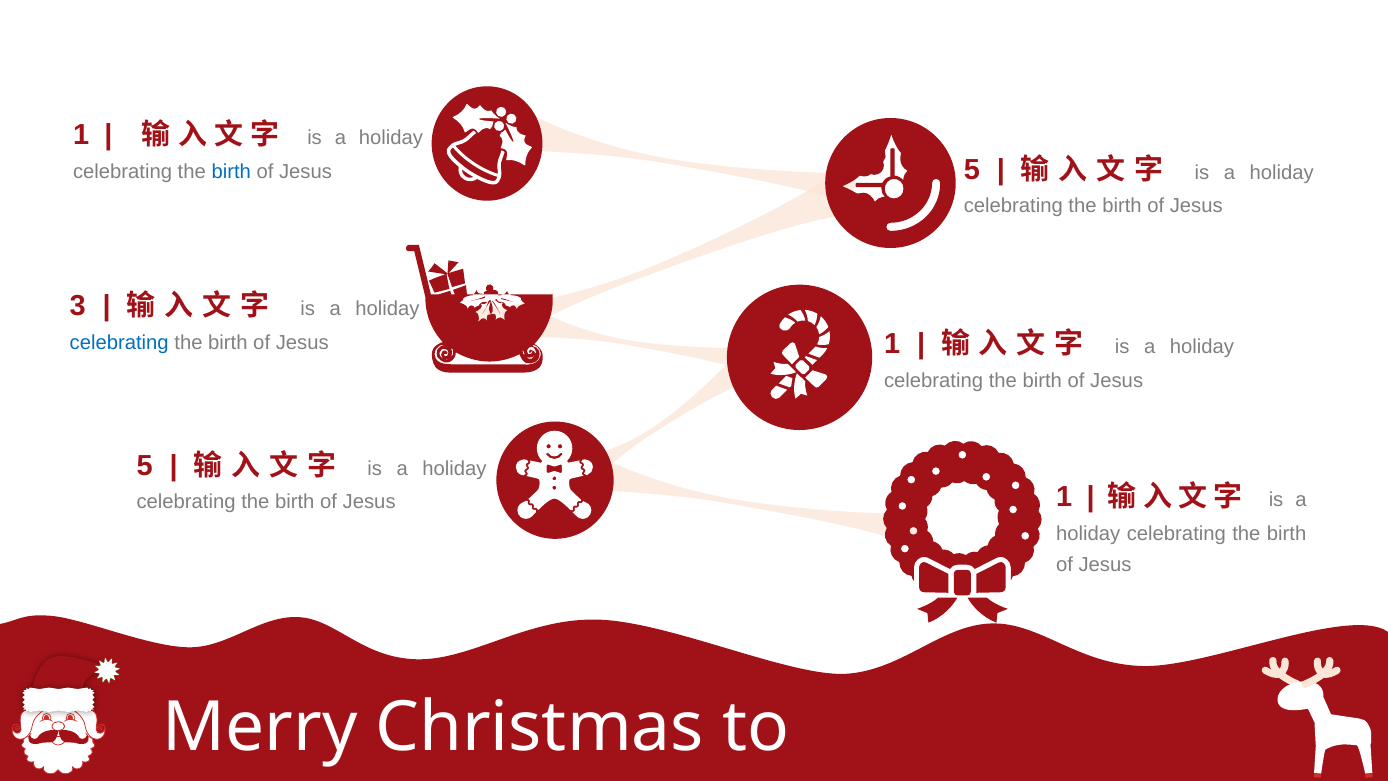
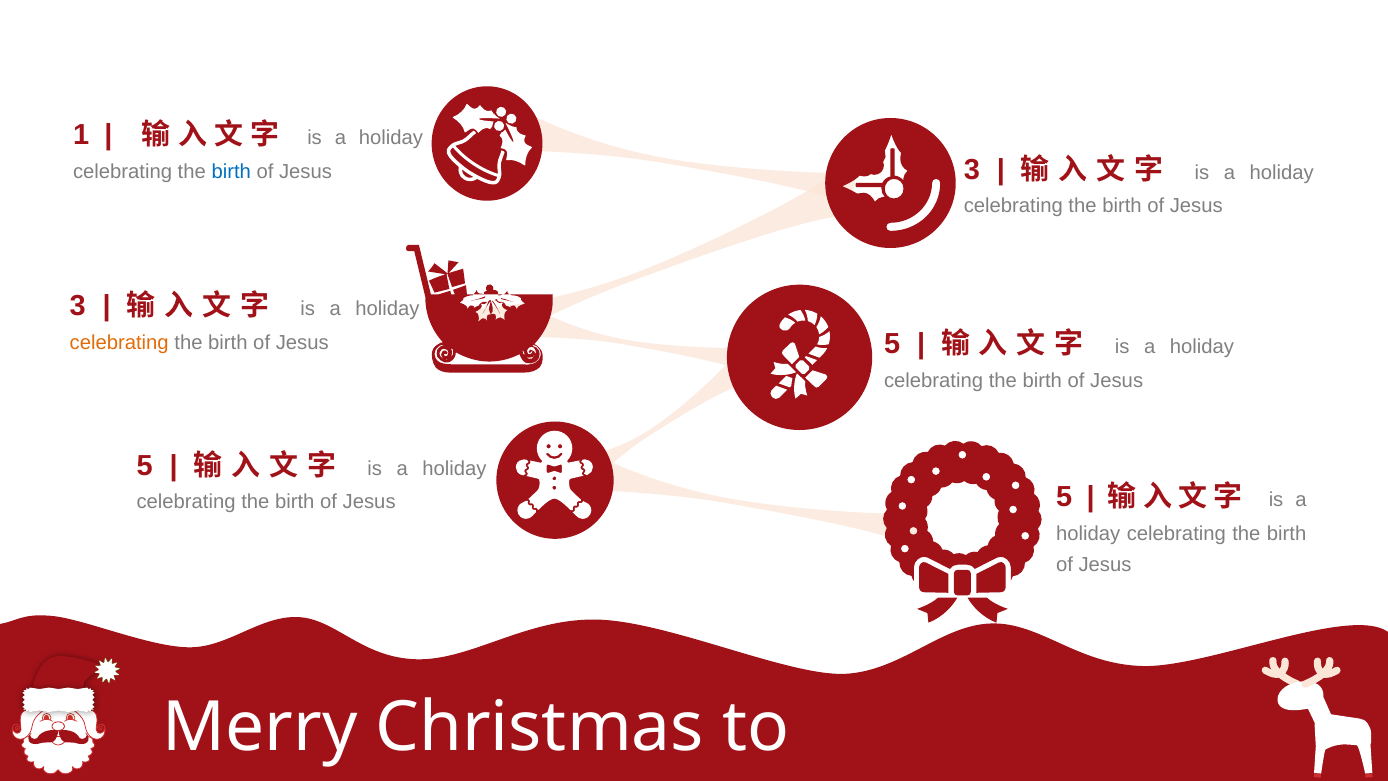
5 at (972, 170): 5 -> 3
celebrating at (119, 342) colour: blue -> orange
1 at (892, 344): 1 -> 5
1 at (1064, 497): 1 -> 5
